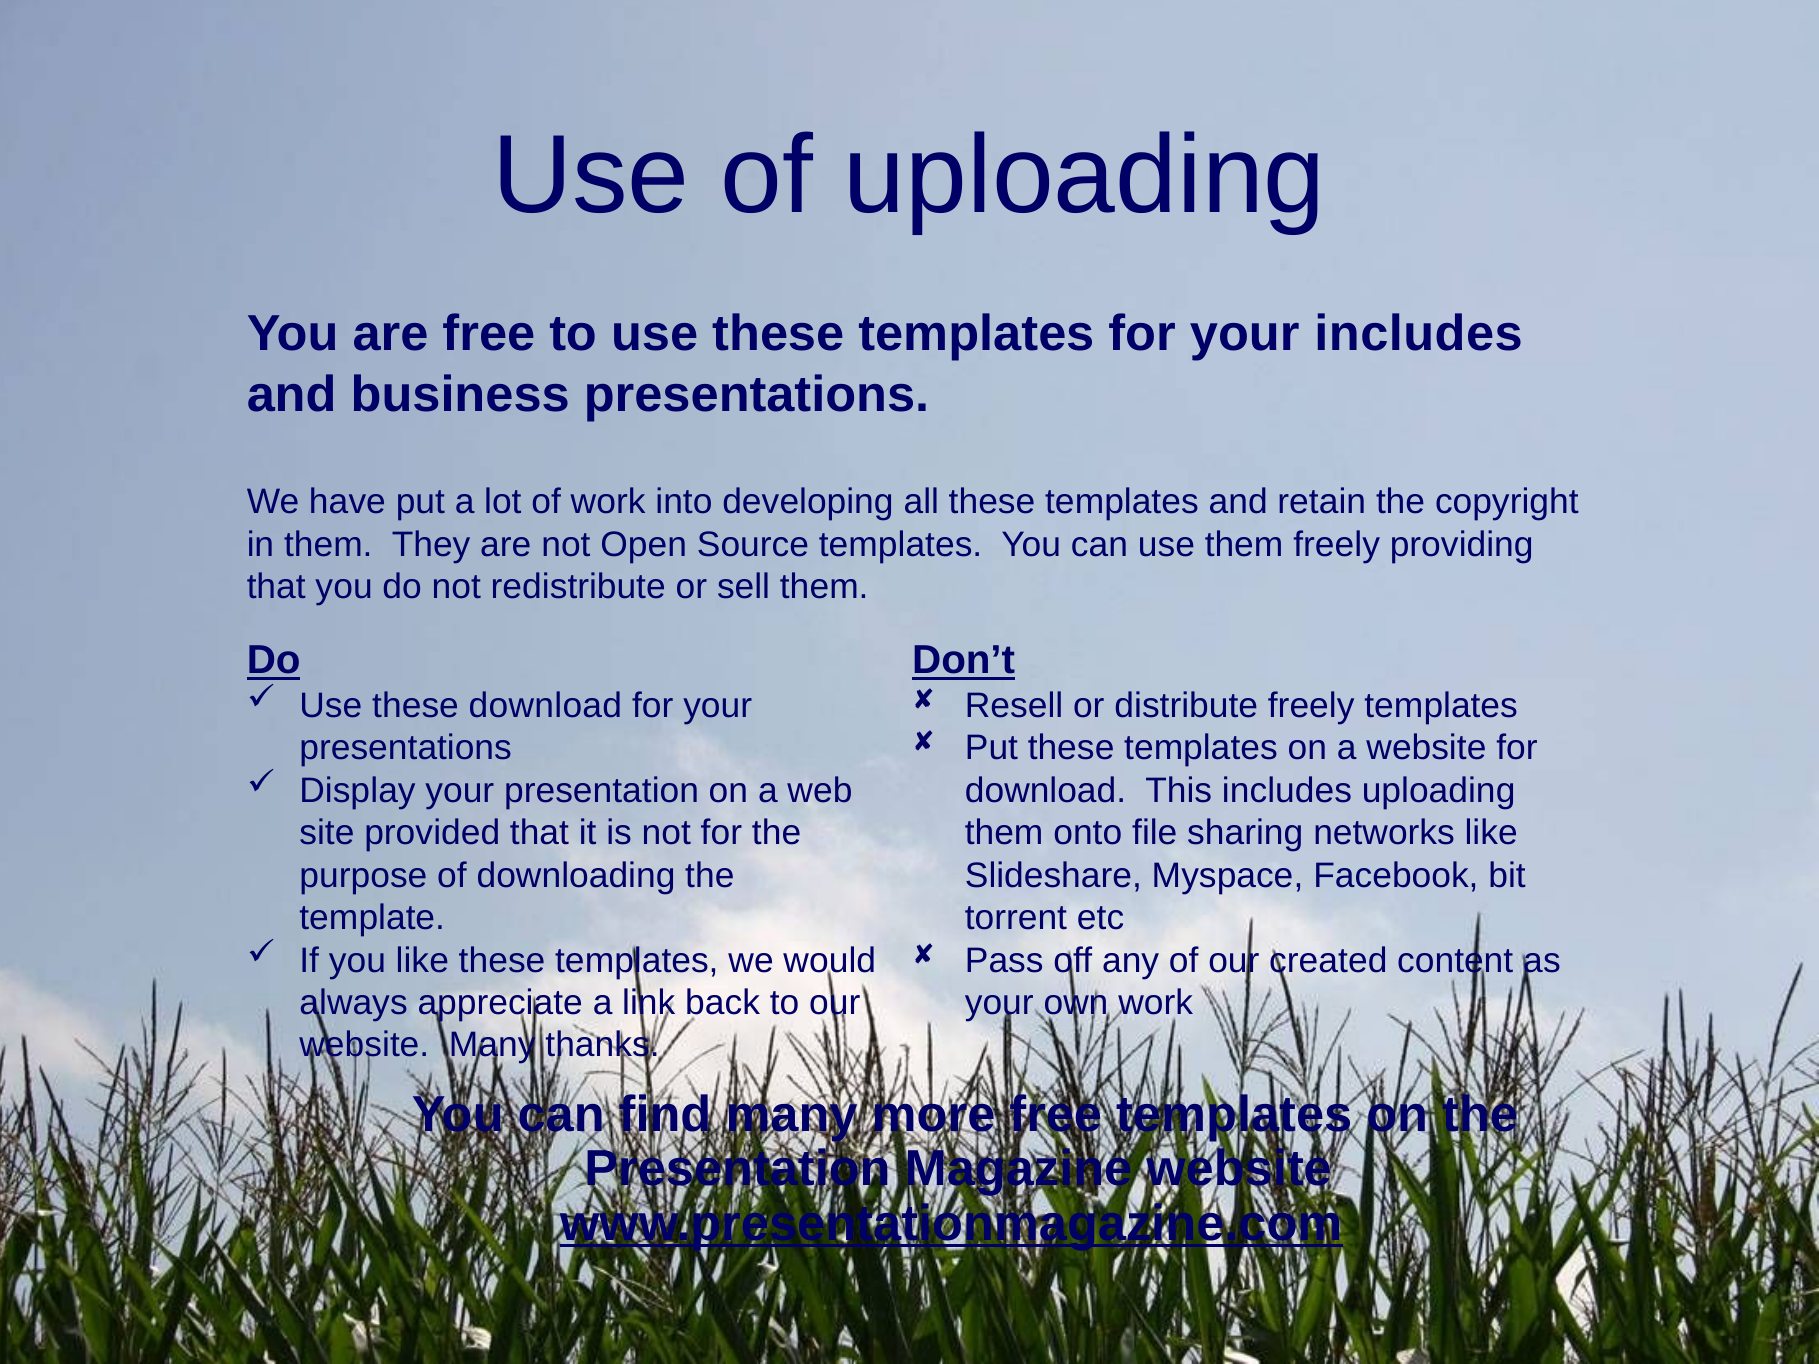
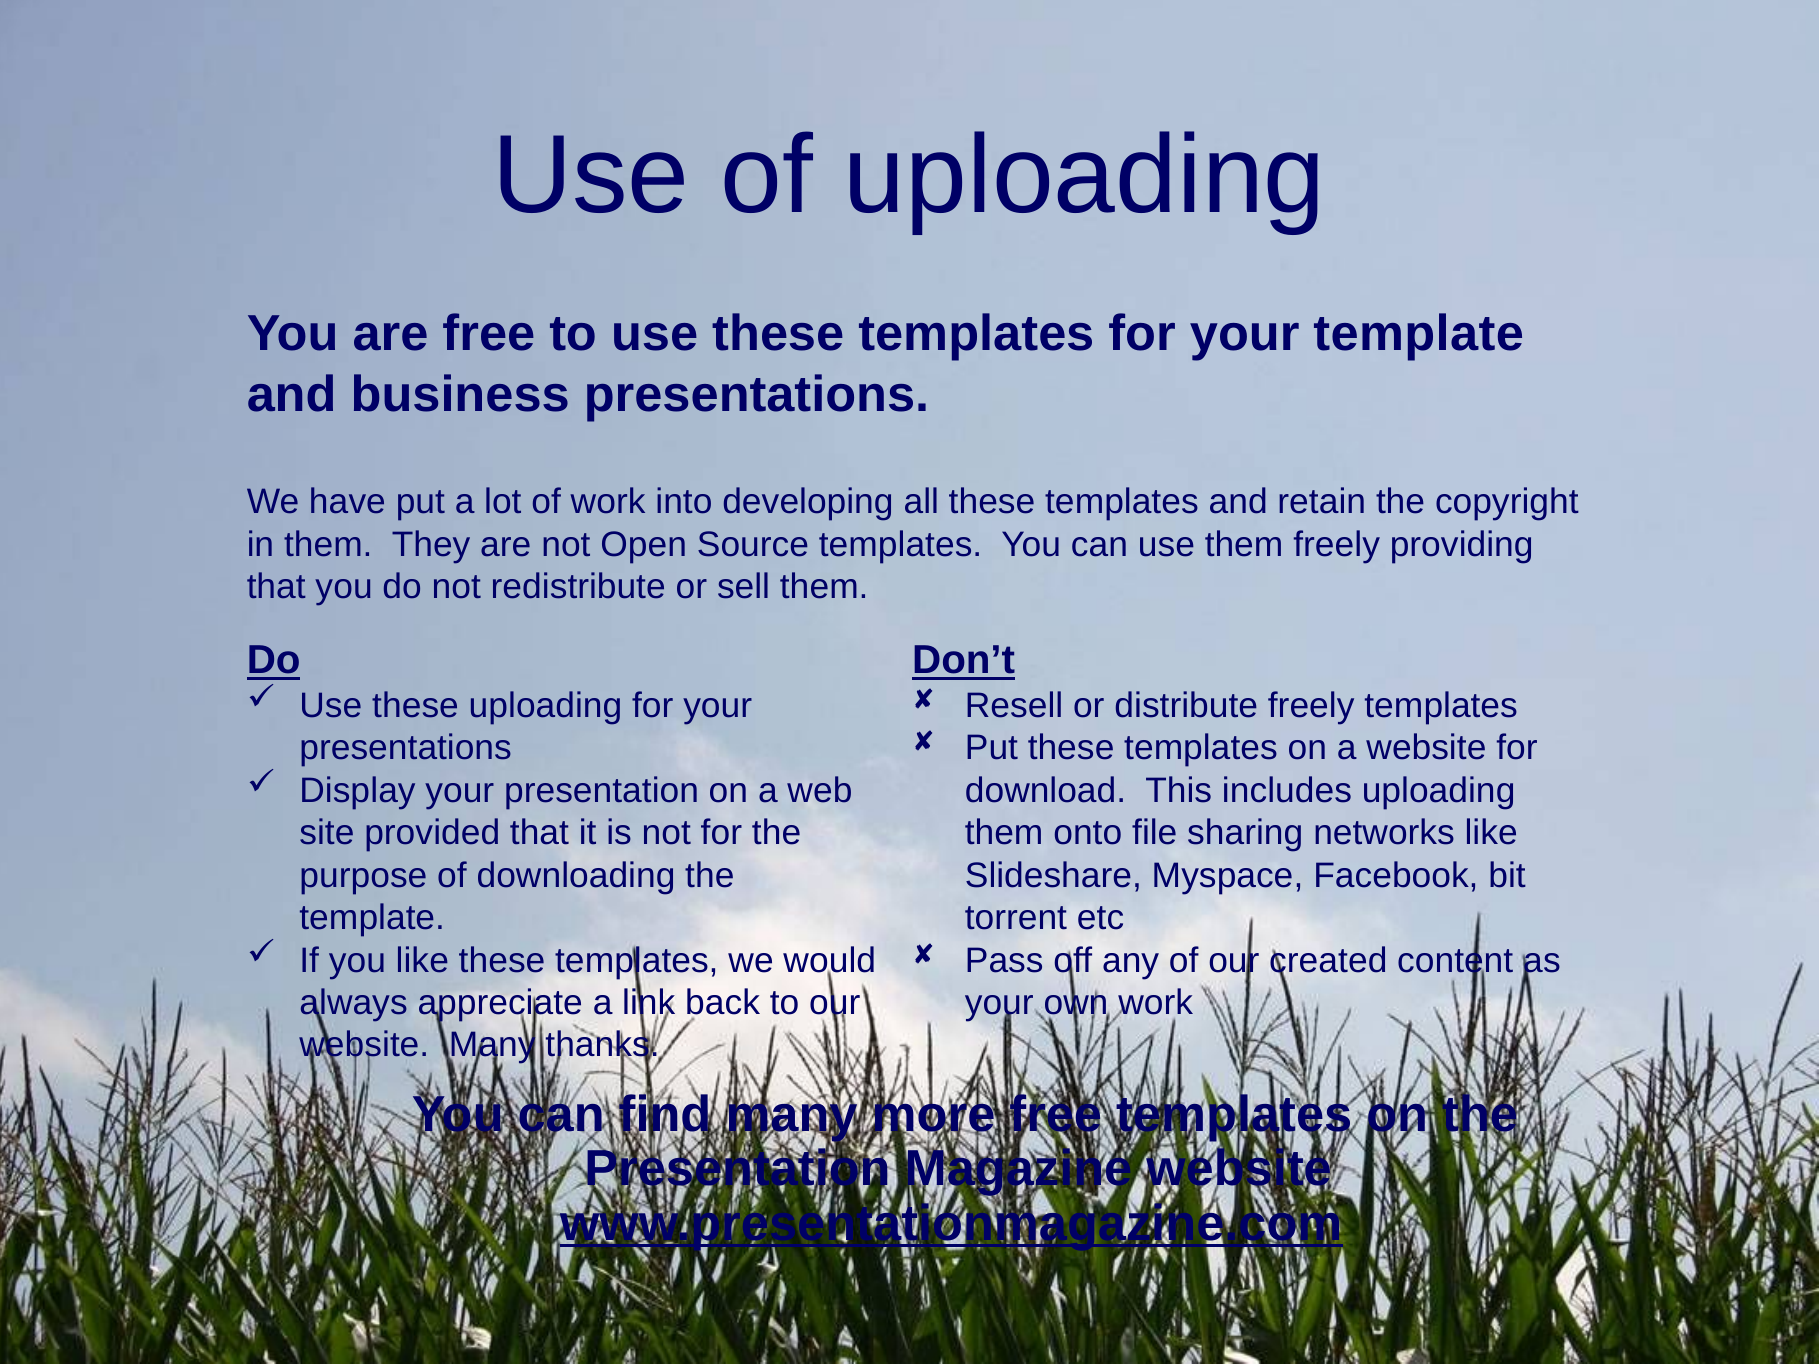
your includes: includes -> template
these download: download -> uploading
